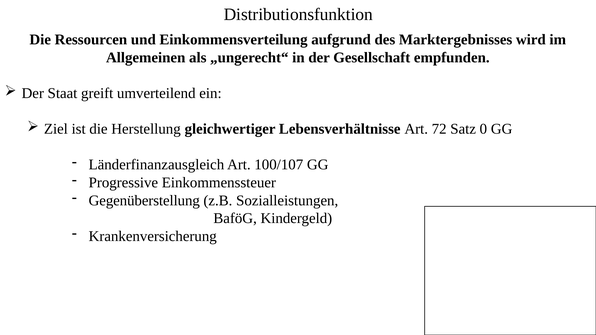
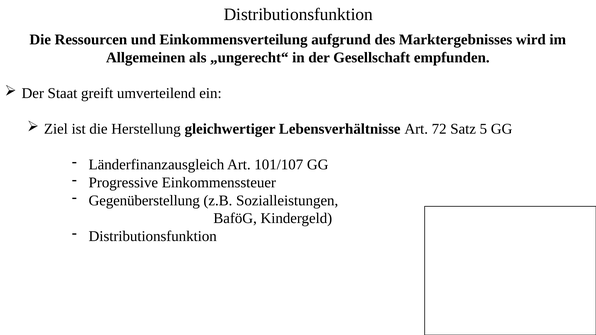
0: 0 -> 5
100/107: 100/107 -> 101/107
Krankenversicherung at (153, 236): Krankenversicherung -> Distributionsfunktion
